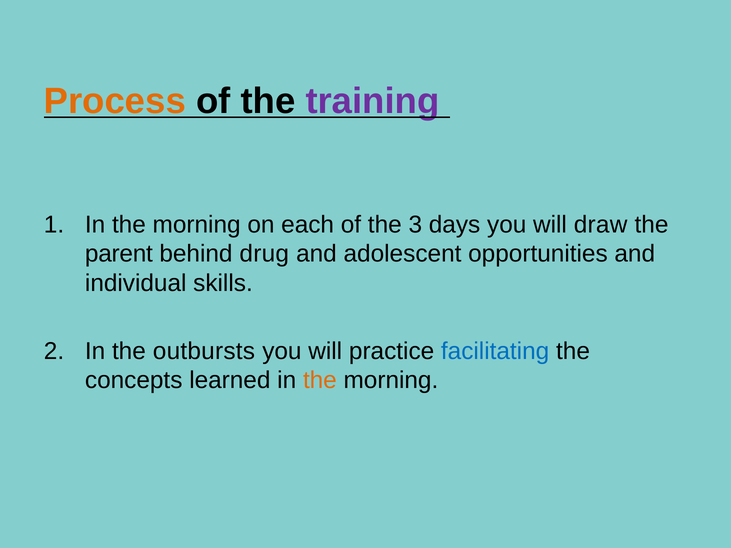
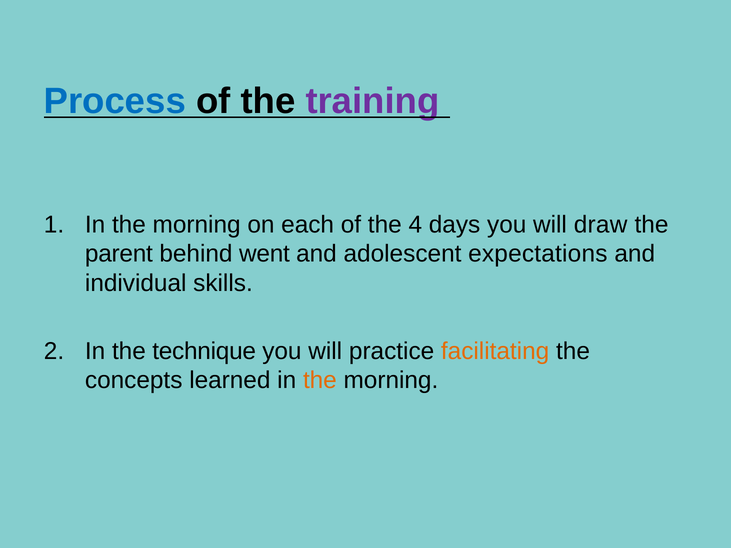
Process colour: orange -> blue
3: 3 -> 4
drug: drug -> went
opportunities: opportunities -> expectations
outbursts: outbursts -> technique
facilitating colour: blue -> orange
